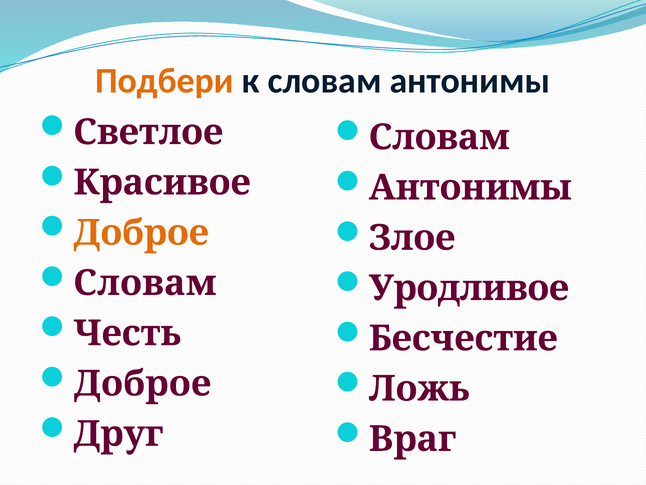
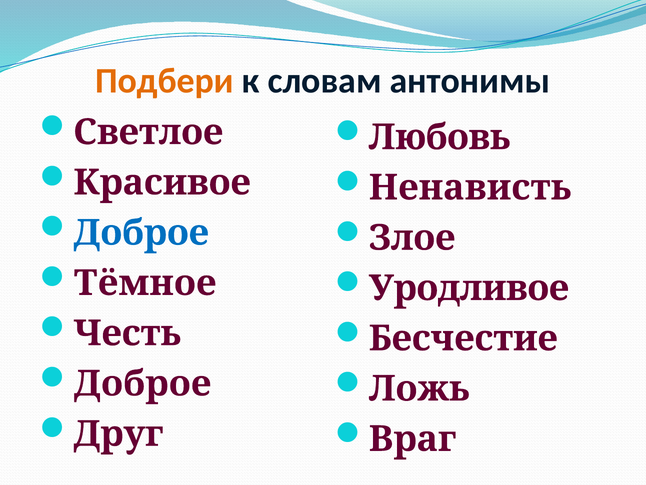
Словам at (439, 137): Словам -> Любовь
Антонимы at (470, 187): Антонимы -> Ненависть
Доброе at (141, 233) colour: orange -> blue
Словам at (145, 283): Словам -> Тёмное
